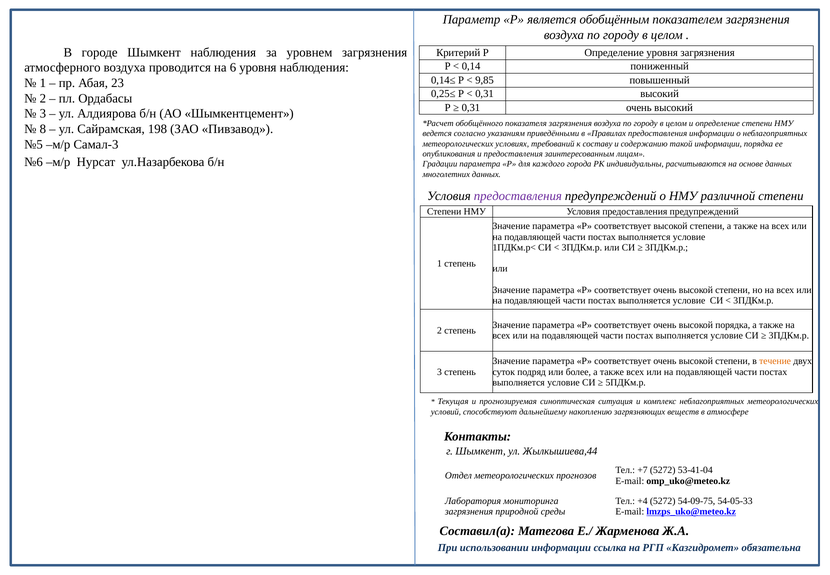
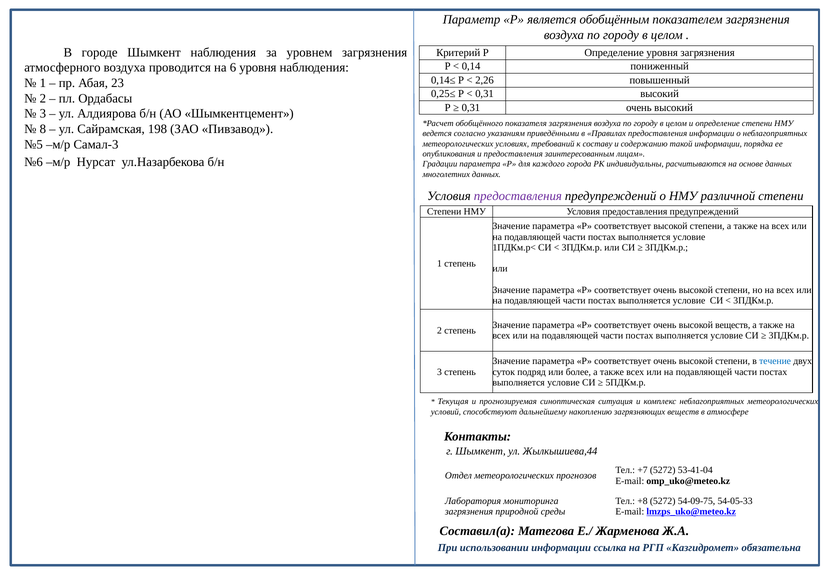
9,85: 9,85 -> 2,26
высокой порядка: порядка -> веществ
течение colour: orange -> blue
+4: +4 -> +8
